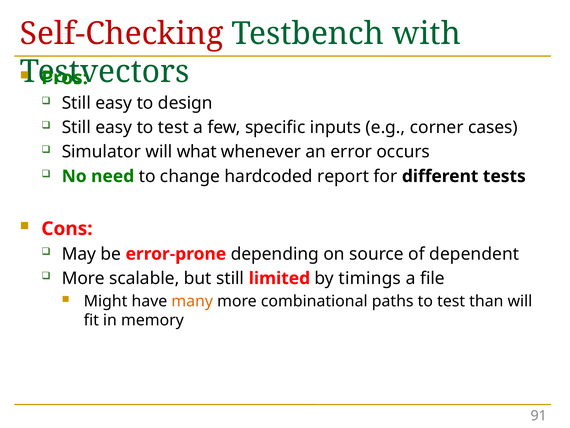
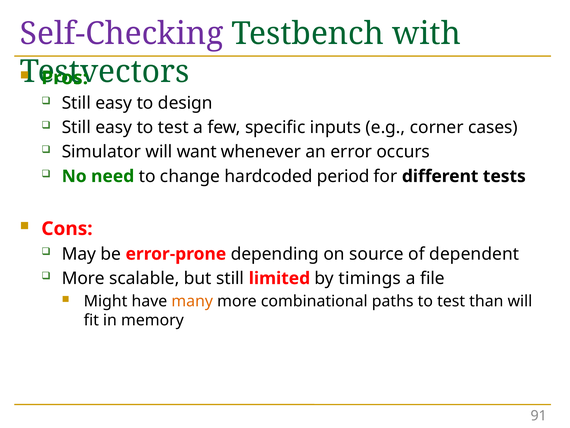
Self-Checking colour: red -> purple
what: what -> want
report: report -> period
